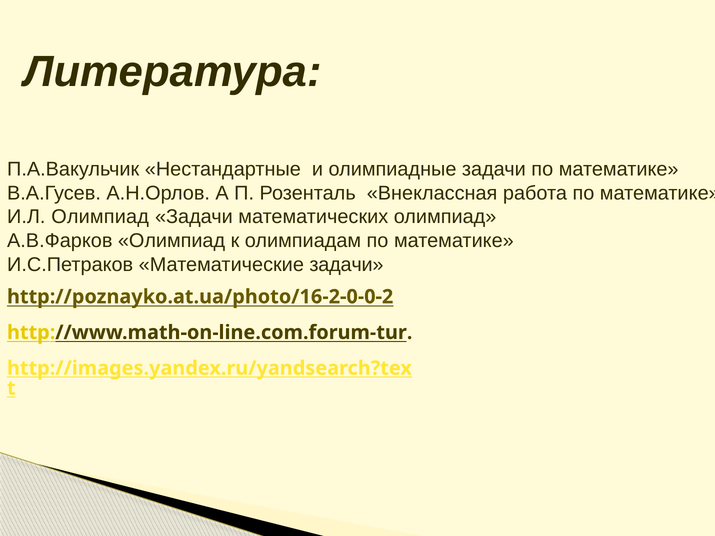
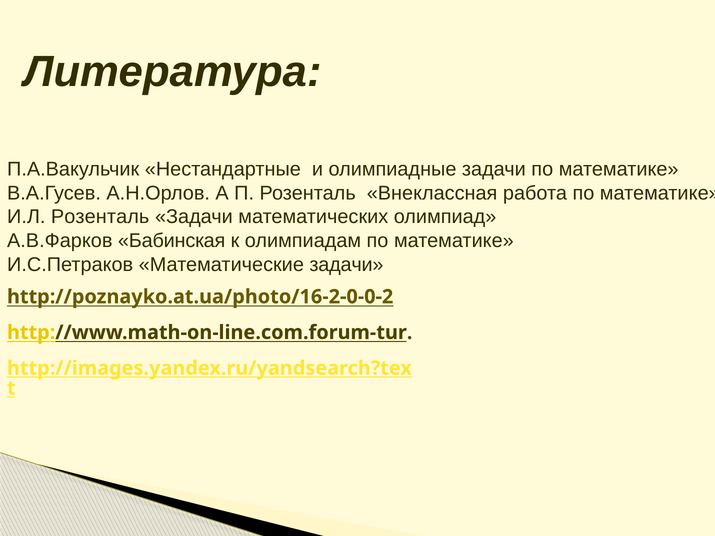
И.Л Олимпиад: Олимпиад -> Розенталь
А.В.Фарков Олимпиад: Олимпиад -> Бабинская
